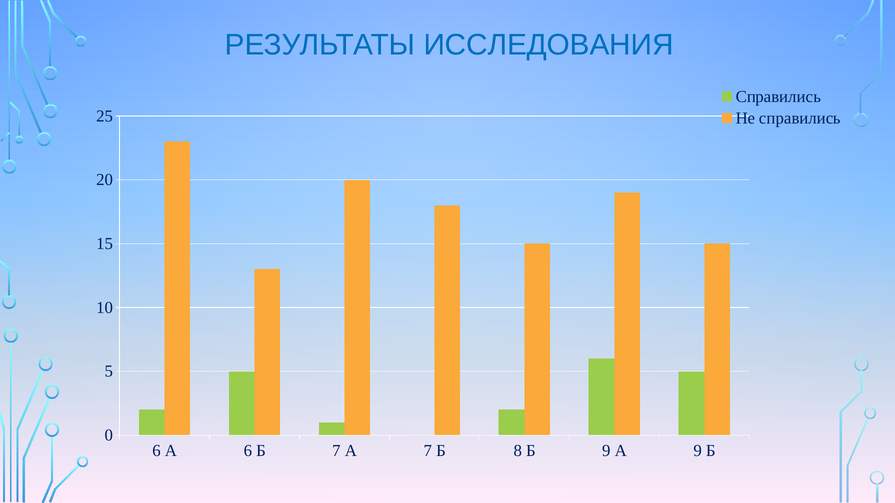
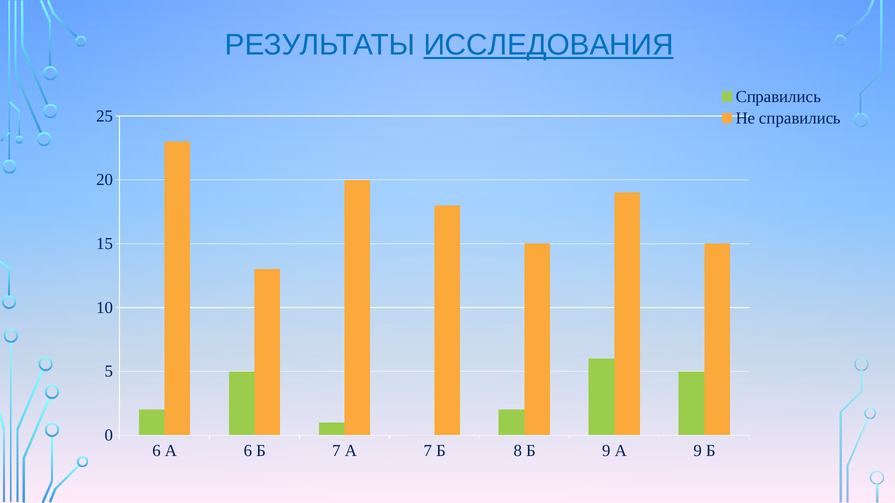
ИССЛЕДОВАНИЯ underline: none -> present
